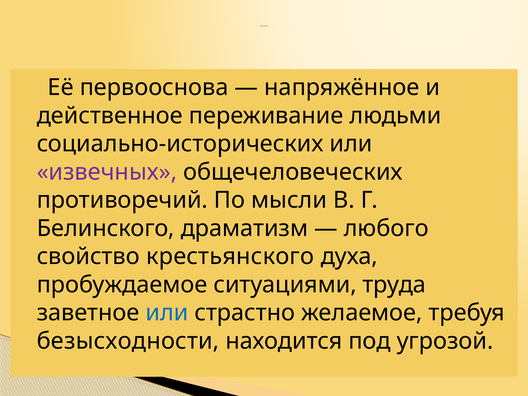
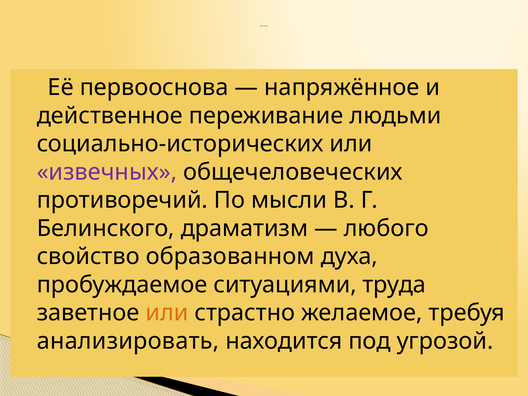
крестьянского: крестьянского -> образованном
или at (167, 313) colour: blue -> orange
безысходности: безысходности -> анализировать
